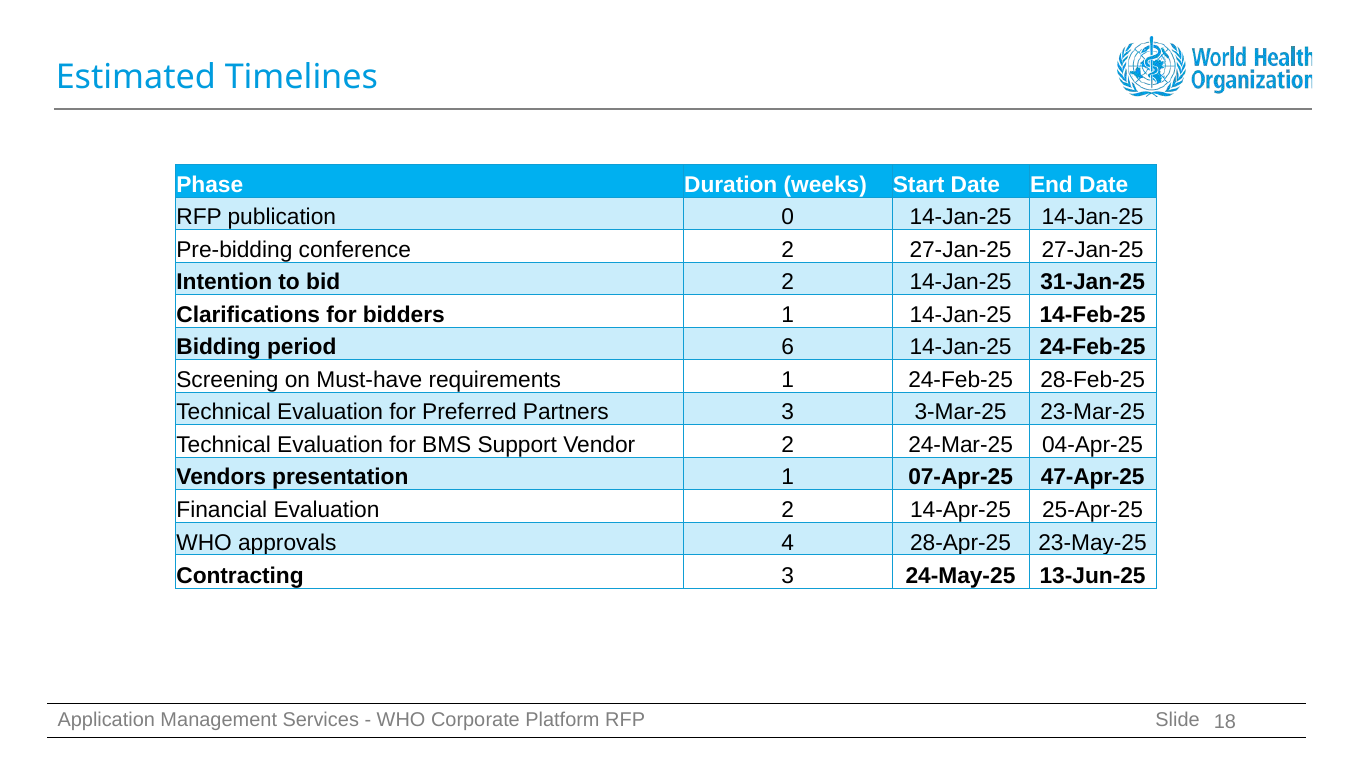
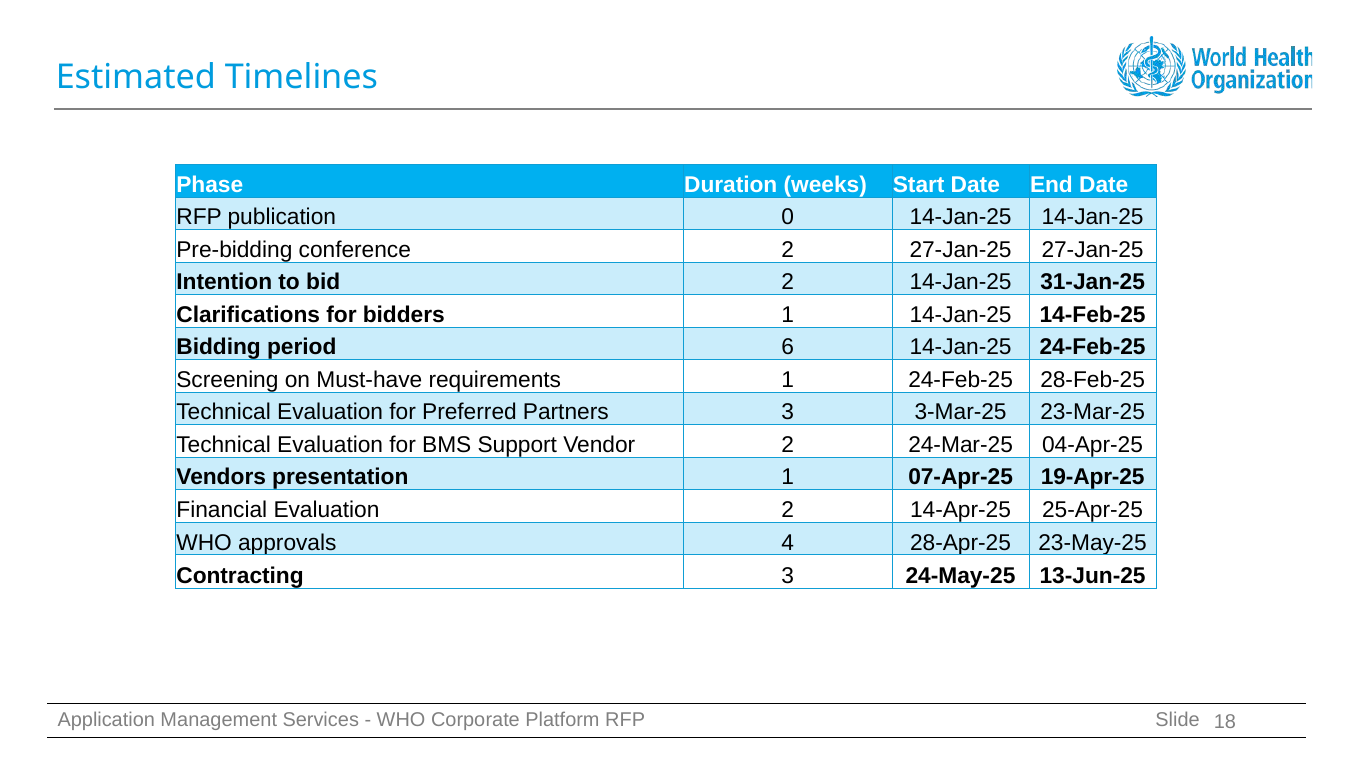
47-Apr-25: 47-Apr-25 -> 19-Apr-25
